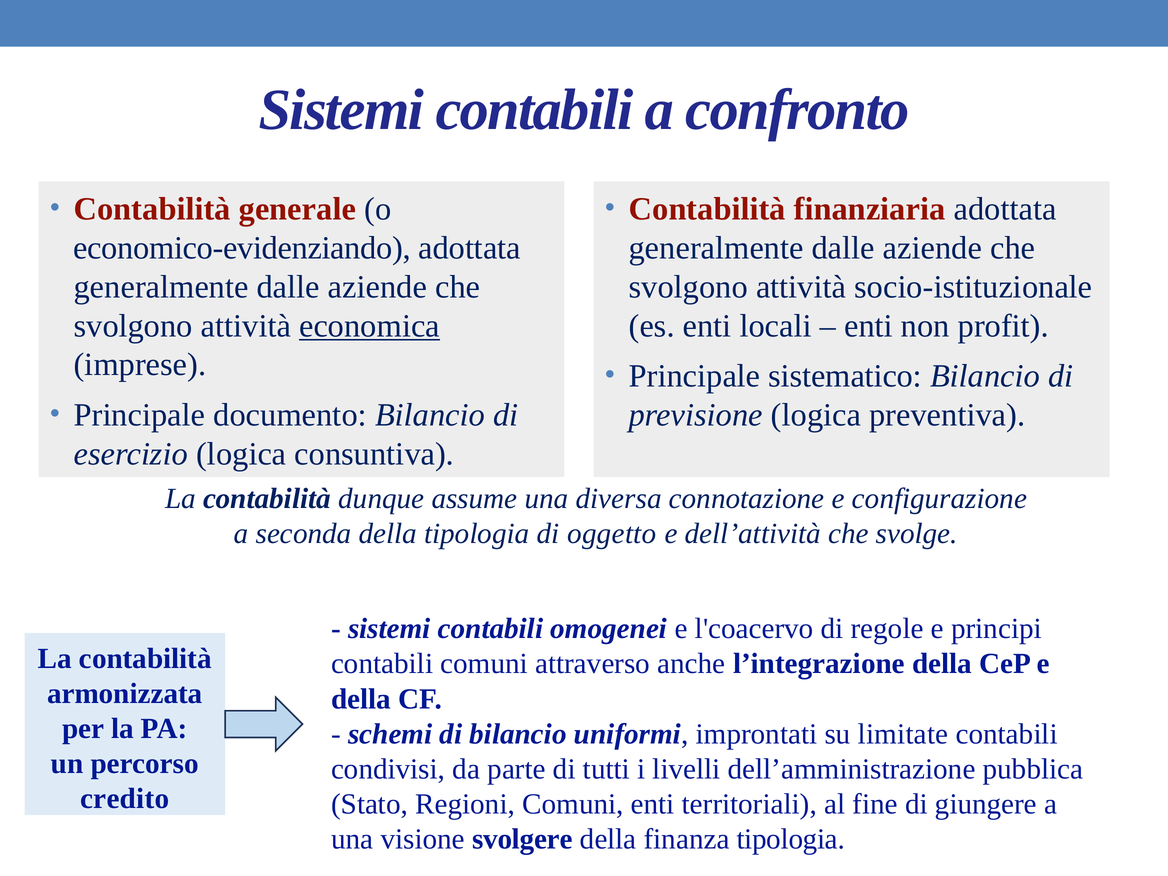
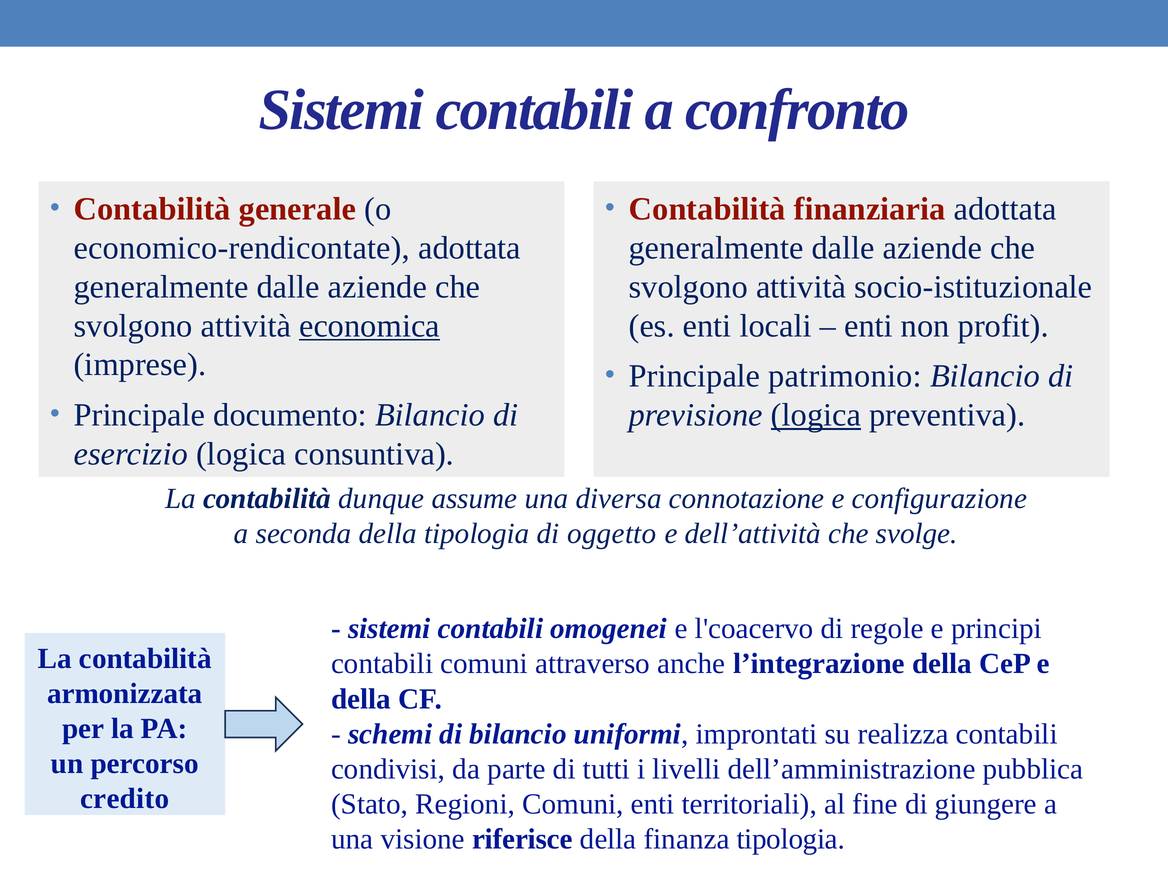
economico-evidenziando: economico-evidenziando -> economico-rendicontate
sistematico: sistematico -> patrimonio
logica at (816, 415) underline: none -> present
limitate: limitate -> realizza
svolgere: svolgere -> riferisce
